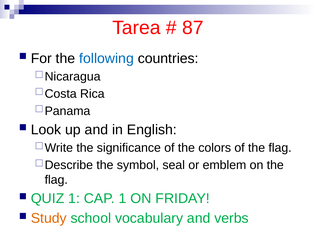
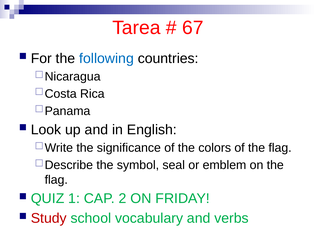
87: 87 -> 67
CAP 1: 1 -> 2
Study colour: orange -> red
